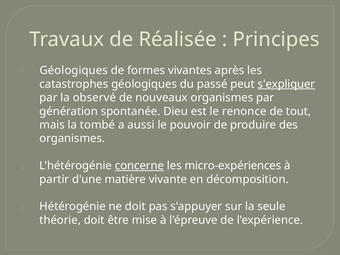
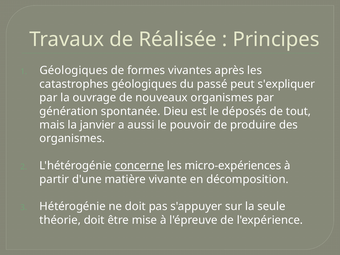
s'expliquer underline: present -> none
observé: observé -> ouvrage
renonce: renonce -> déposés
tombé: tombé -> janvier
